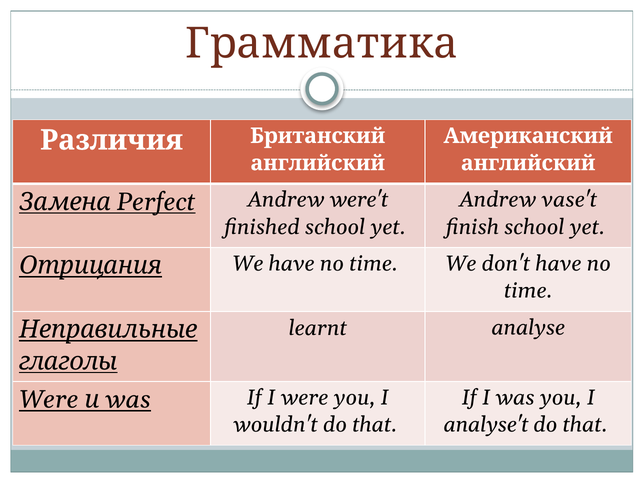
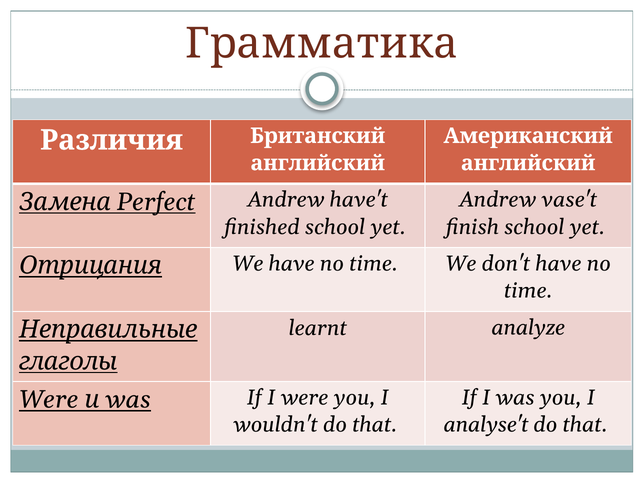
were't: were't -> have't
analyse: analyse -> analyze
